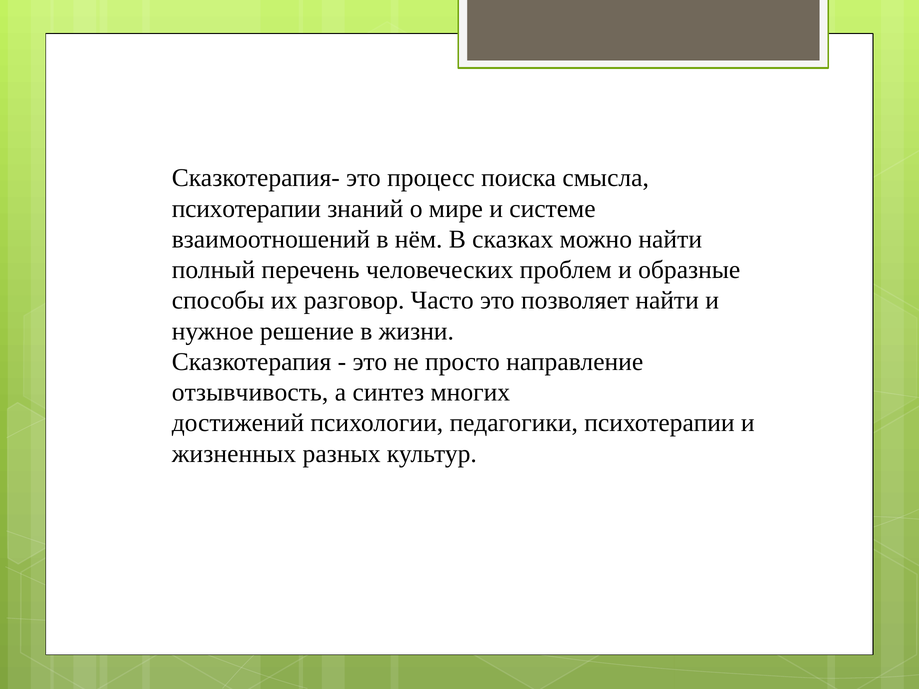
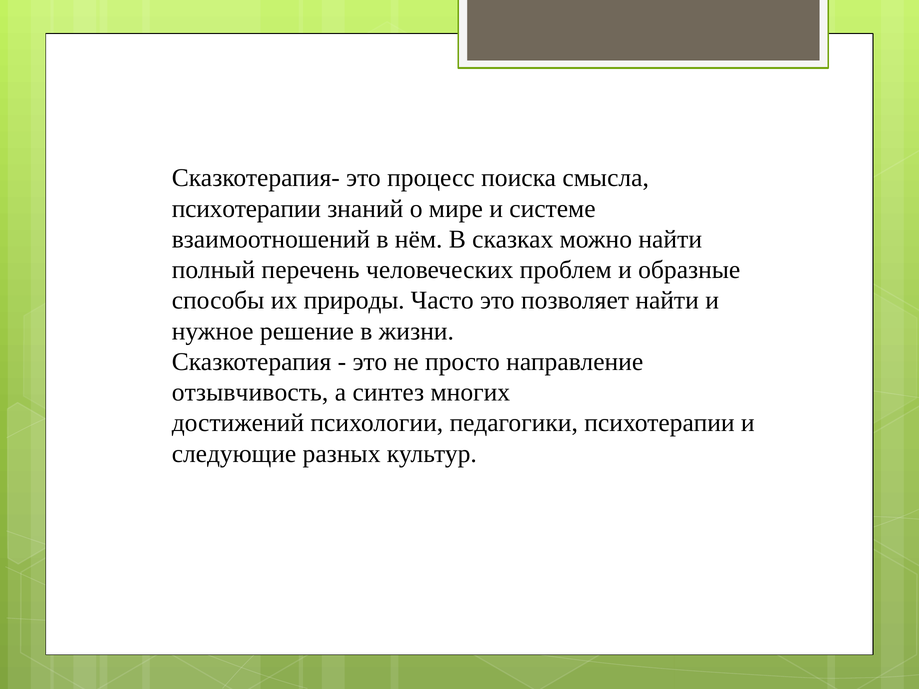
разговор: разговор -> природы
жизненных: жизненных -> следующие
